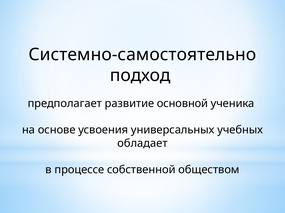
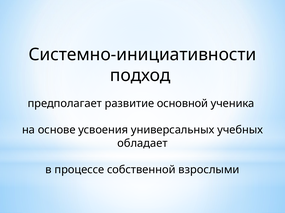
Системно-самостоятельно: Системно-самостоятельно -> Системно-инициативности
обществом: обществом -> взрослыми
